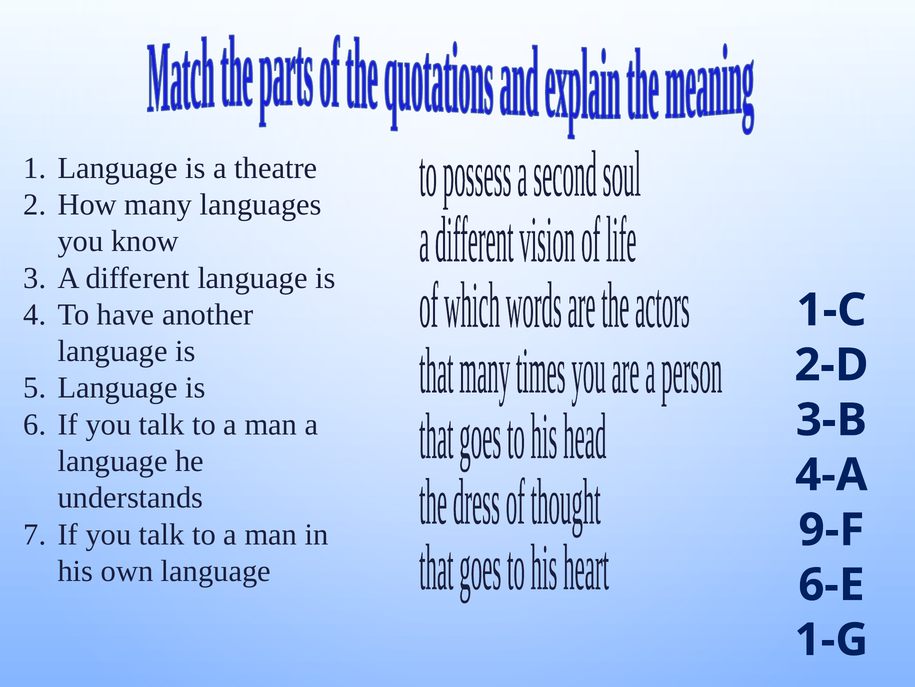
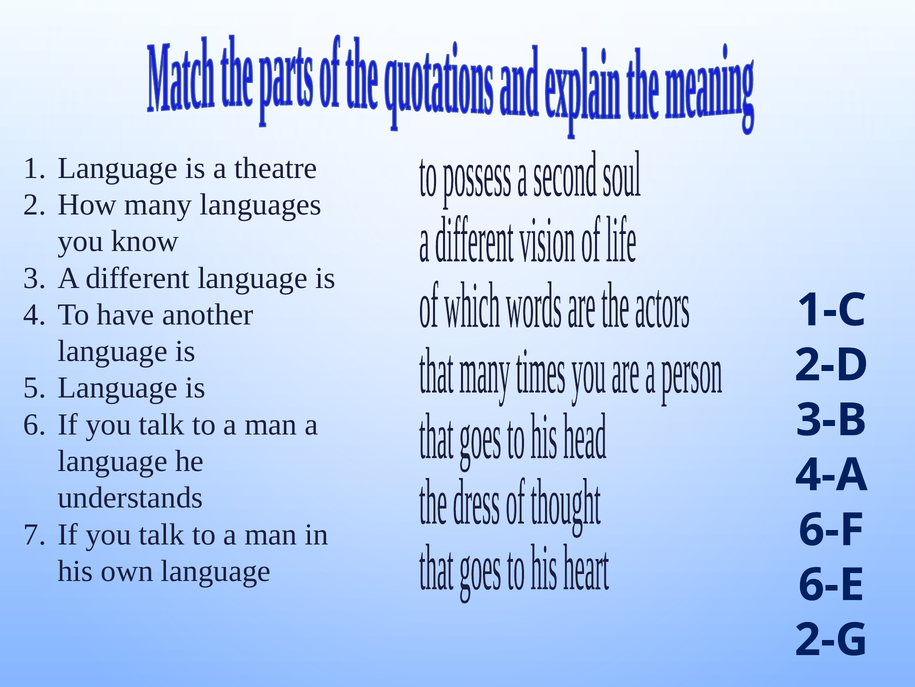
9-F: 9-F -> 6-F
1-G: 1-G -> 2-G
